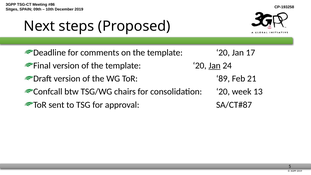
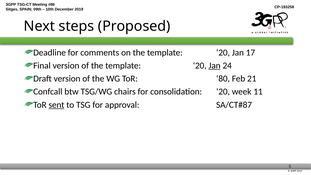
89: 89 -> 80
13: 13 -> 11
sent underline: none -> present
